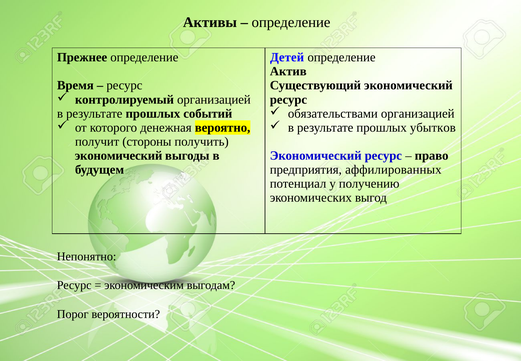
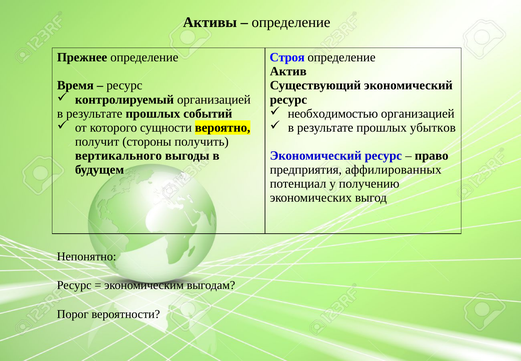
Детей: Детей -> Строя
обязательствами: обязательствами -> необходимостью
денежная: денежная -> сущности
экономический at (119, 156): экономический -> вертикального
